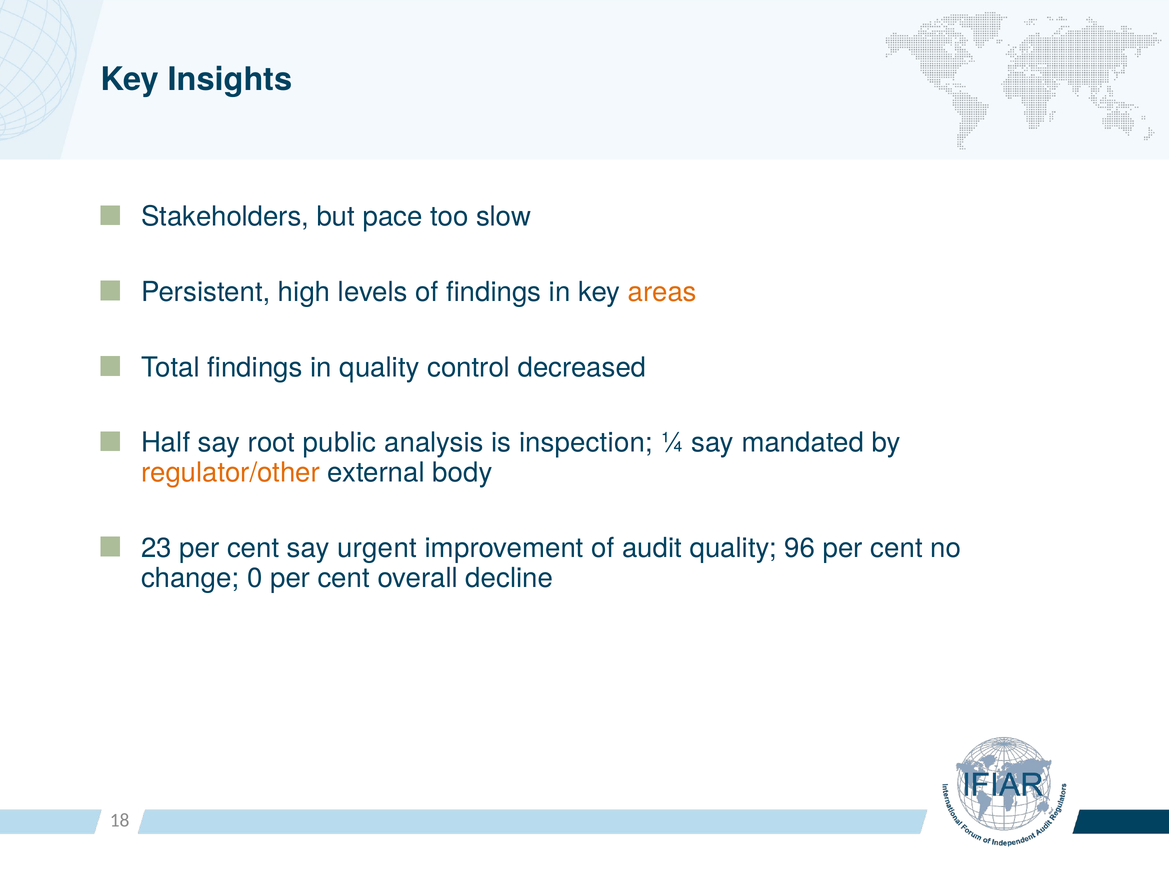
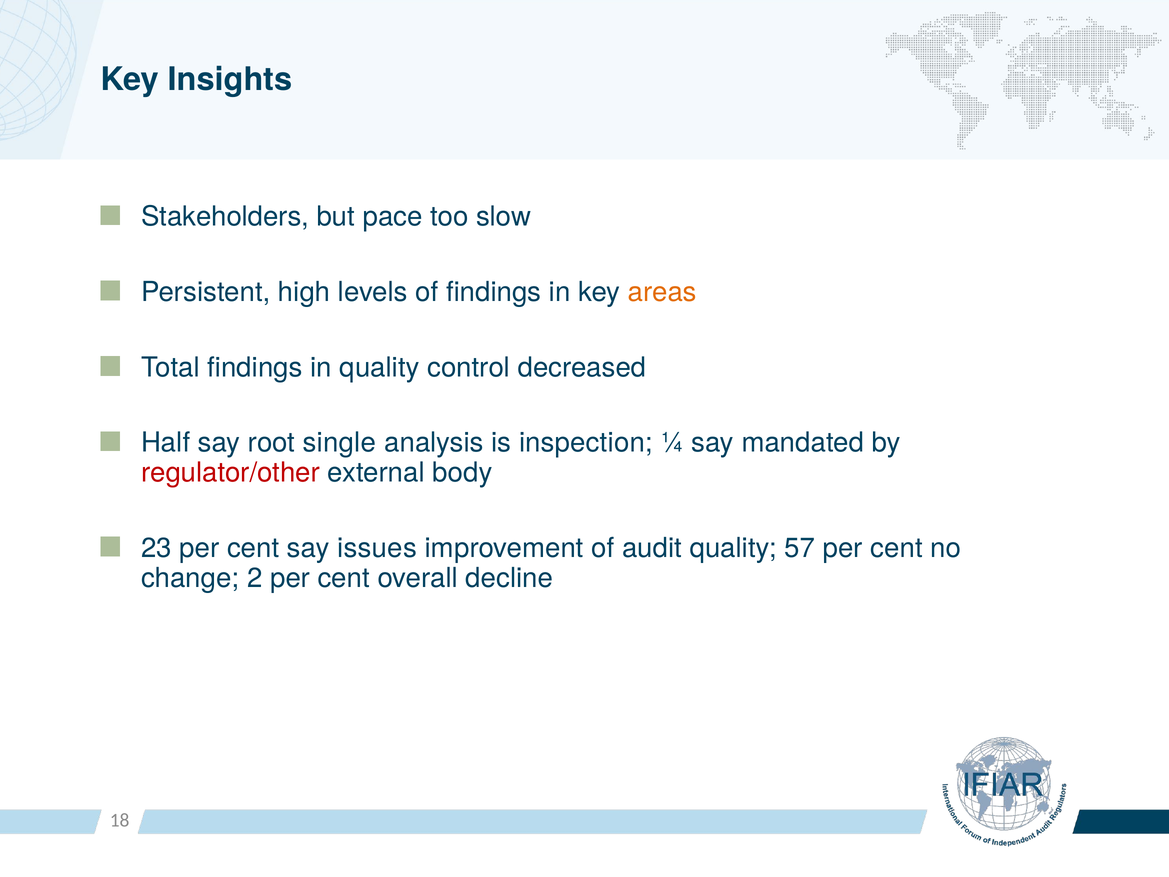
public: public -> single
regulator/other colour: orange -> red
urgent: urgent -> issues
96: 96 -> 57
0: 0 -> 2
